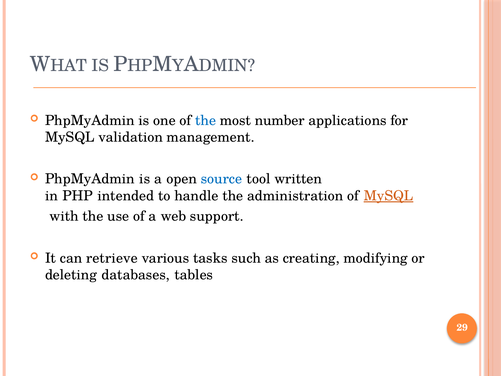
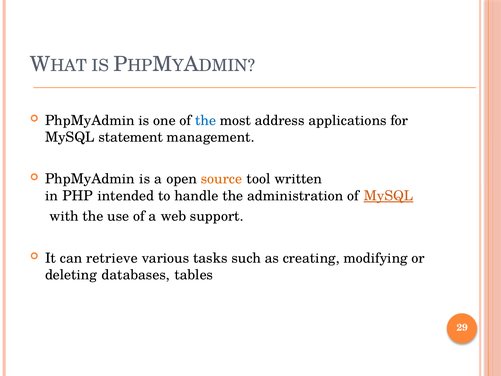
number: number -> address
validation: validation -> statement
source colour: blue -> orange
